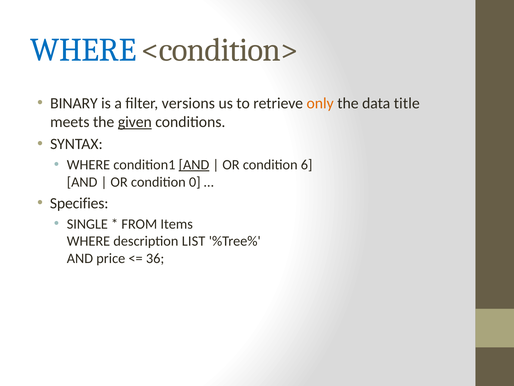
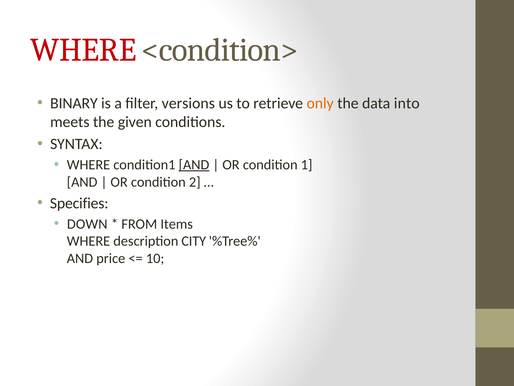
WHERE at (83, 50) colour: blue -> red
title: title -> into
given underline: present -> none
6: 6 -> 1
0: 0 -> 2
SINGLE: SINGLE -> DOWN
LIST: LIST -> CITY
36: 36 -> 10
